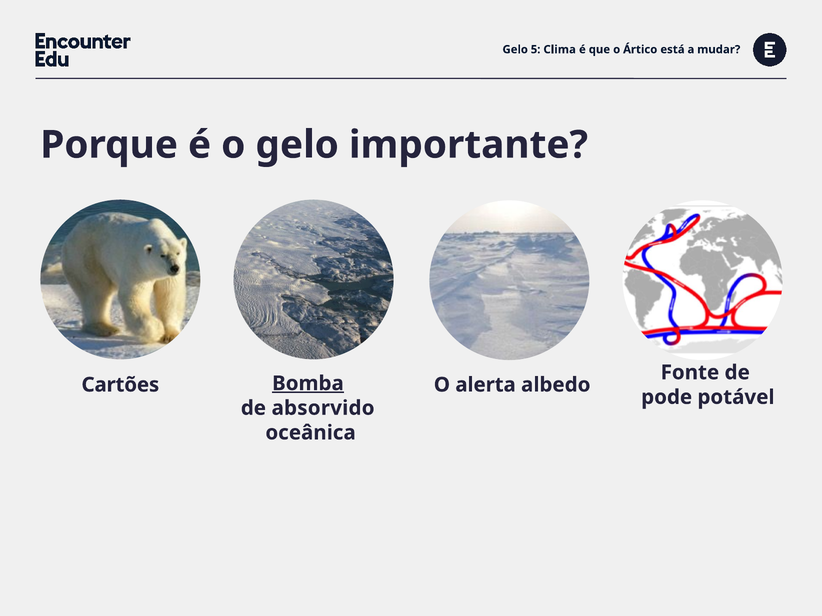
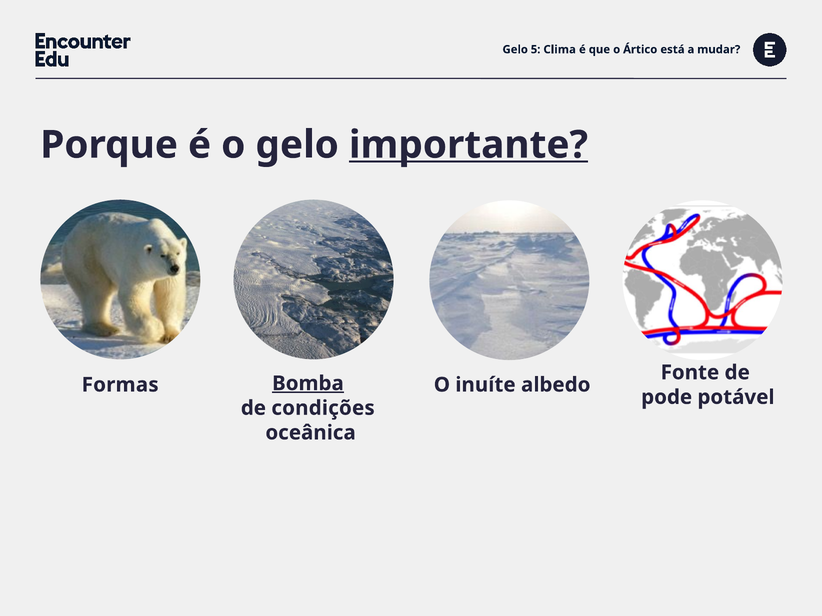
importante underline: none -> present
Cartões: Cartões -> Formas
alerta: alerta -> inuíte
absorvido: absorvido -> condições
